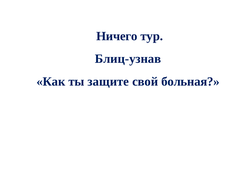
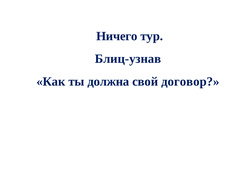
защите: защите -> должна
больная: больная -> договор
